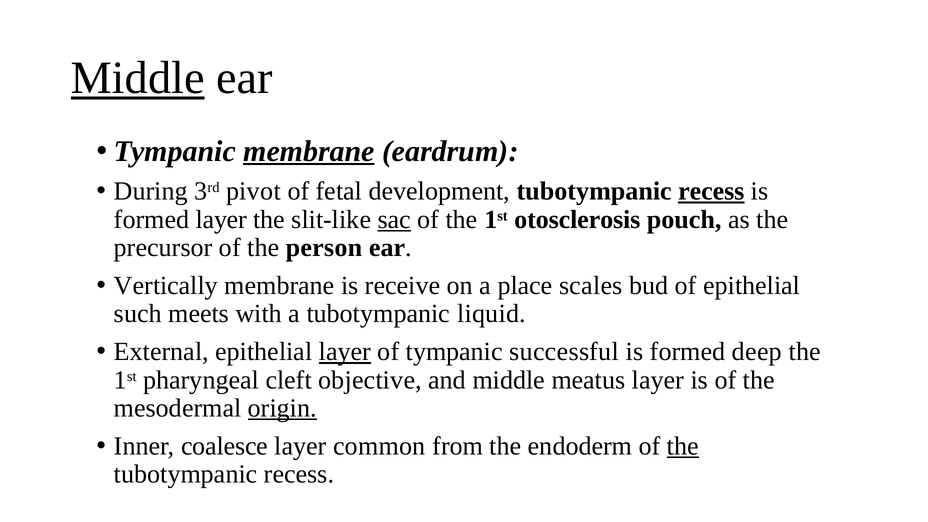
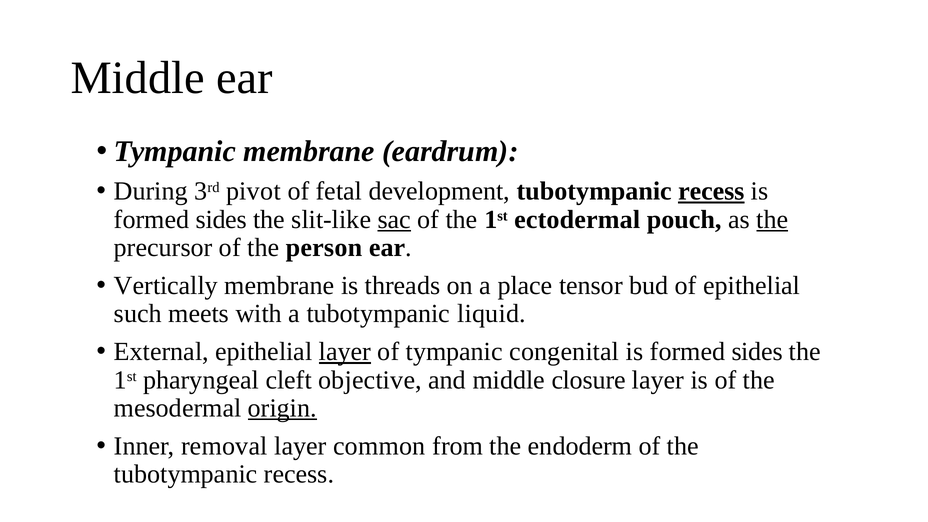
Middle at (138, 78) underline: present -> none
membrane at (309, 151) underline: present -> none
layer at (221, 219): layer -> sides
otosclerosis: otosclerosis -> ectodermal
the at (772, 219) underline: none -> present
receive: receive -> threads
scales: scales -> tensor
successful: successful -> congenital
deep at (757, 352): deep -> sides
meatus: meatus -> closure
coalesce: coalesce -> removal
the at (683, 446) underline: present -> none
